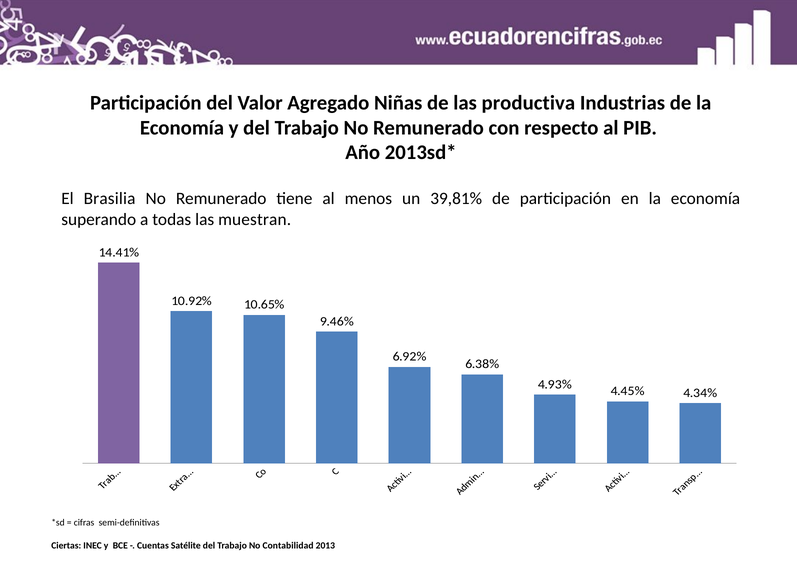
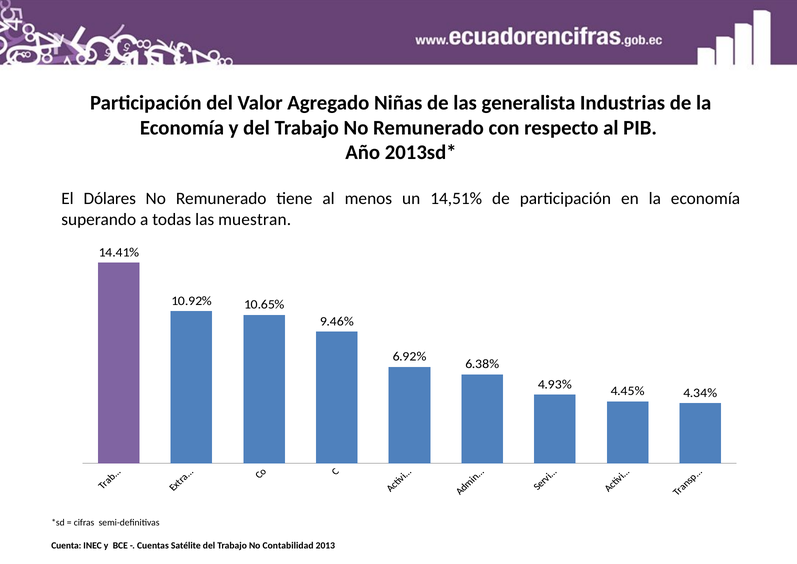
productiva: productiva -> generalista
Brasilia: Brasilia -> Dólares
39,81%: 39,81% -> 14,51%
Ciertas: Ciertas -> Cuenta
